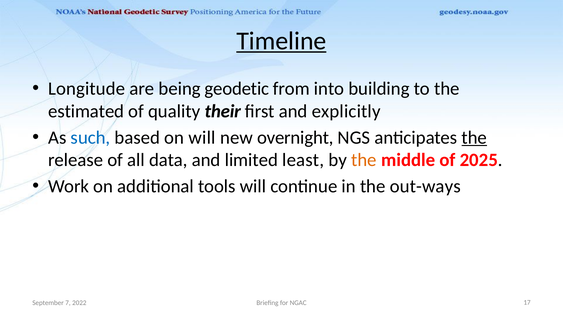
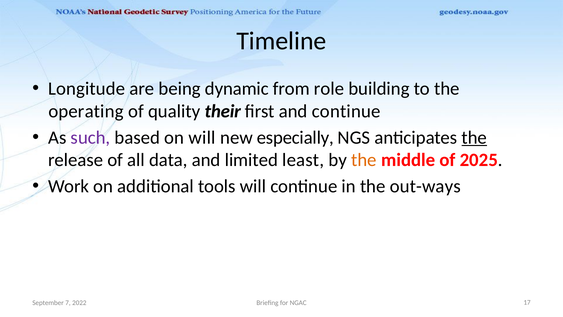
Timeline underline: present -> none
geodetic: geodetic -> dynamic
into: into -> role
estimated: estimated -> operating
and explicitly: explicitly -> continue
such colour: blue -> purple
overnight: overnight -> especially
